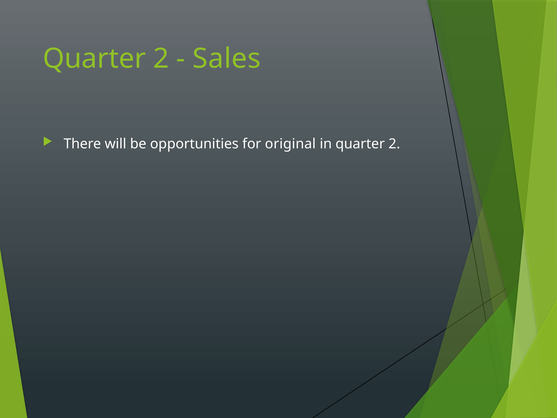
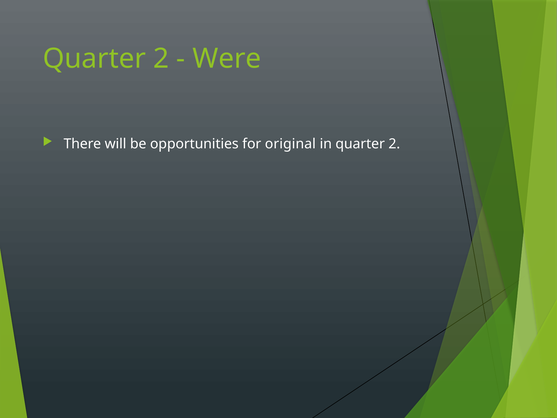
Sales: Sales -> Were
